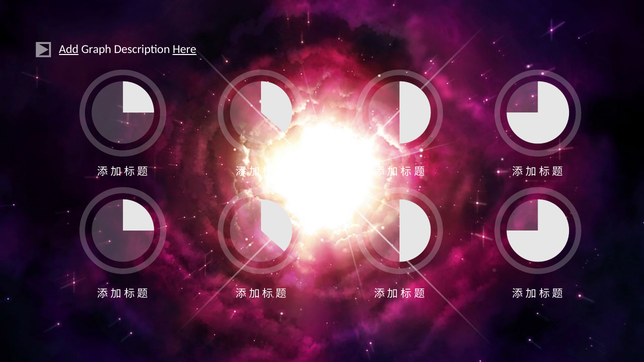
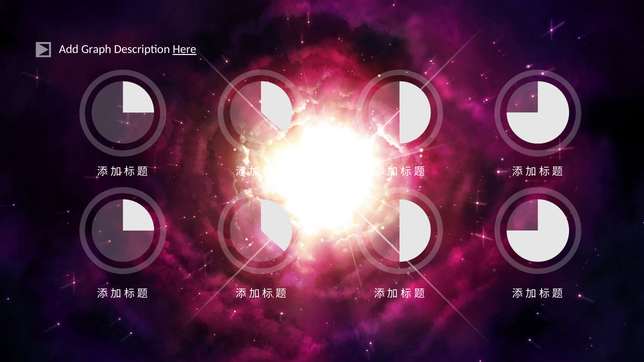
Add underline: present -> none
